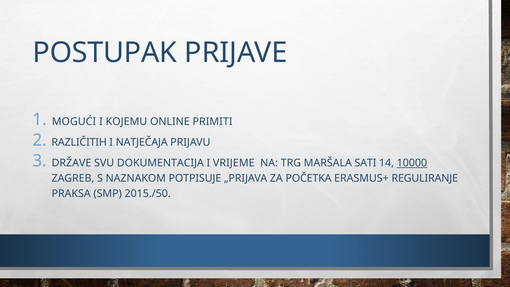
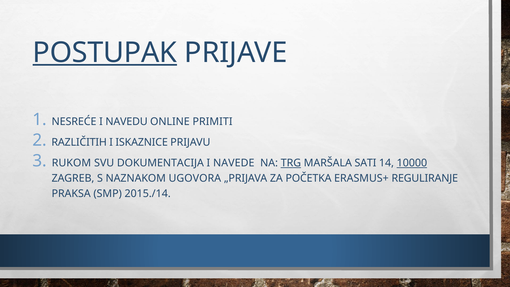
POSTUPAK underline: none -> present
MOGUĆI: MOGUĆI -> NESREĆE
KOJEMU: KOJEMU -> NAVEDU
NATJEČAJA: NATJEČAJA -> ISKAZNICE
DRŽAVE: DRŽAVE -> RUKOM
VRIJEME: VRIJEME -> NAVEDE
TRG underline: none -> present
POTPISUJE: POTPISUJE -> UGOVORA
2015./50: 2015./50 -> 2015./14
